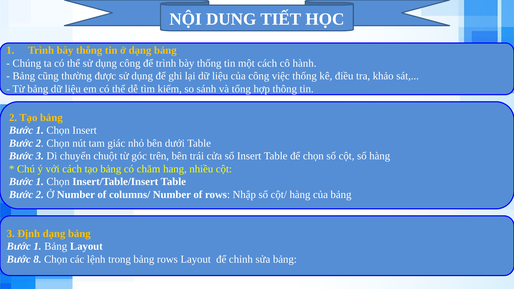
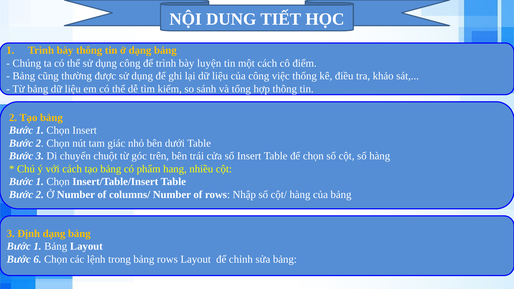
bày thống: thống -> luyện
hành: hành -> điểm
chăm: chăm -> phẩm
8: 8 -> 6
